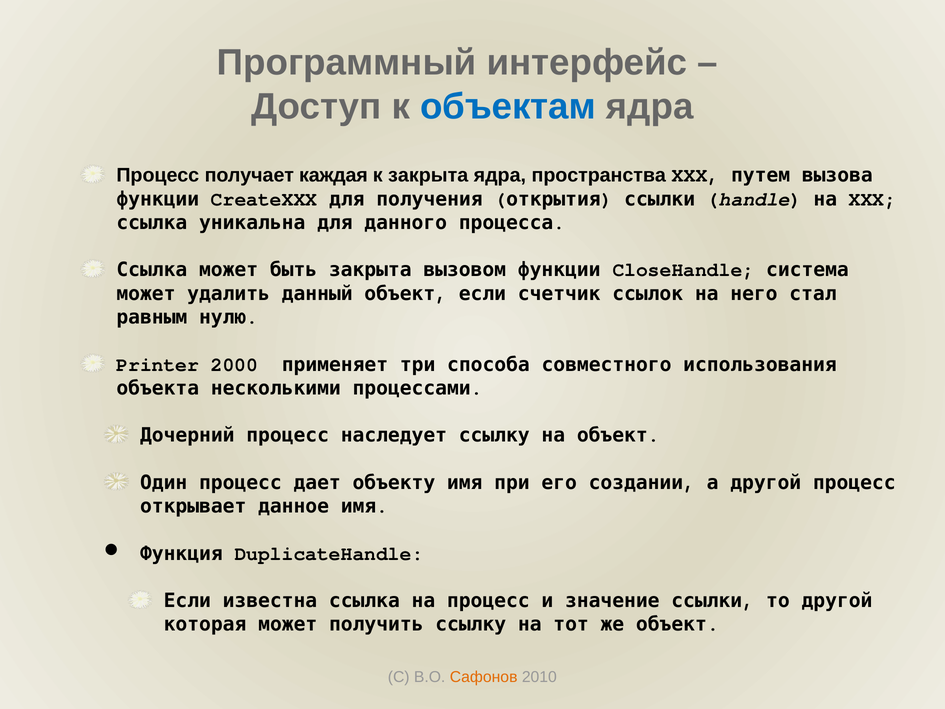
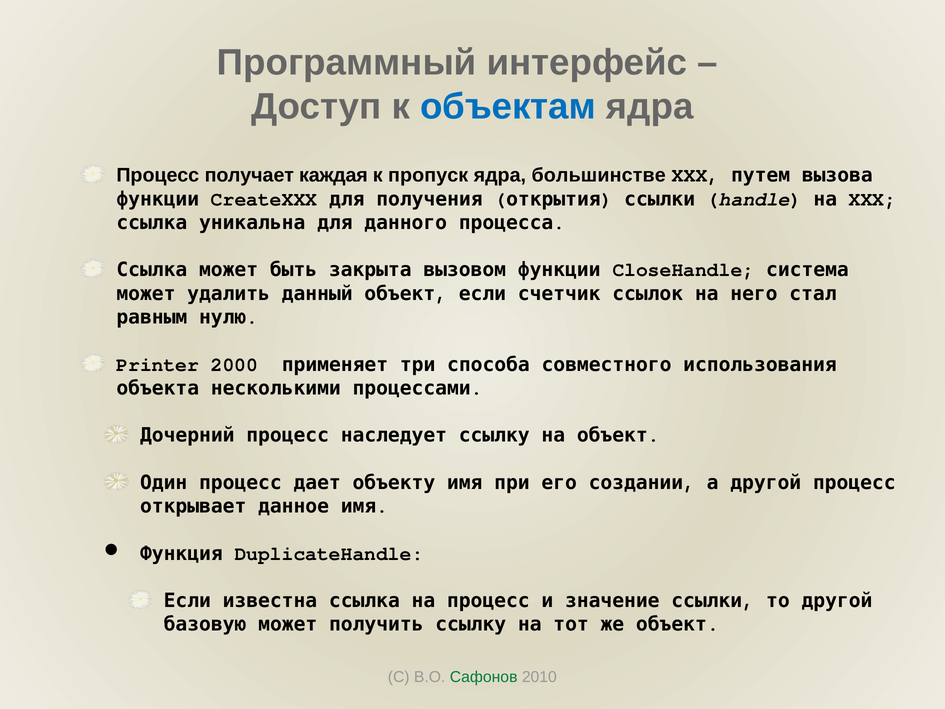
к закрыта: закрыта -> пропуск
пространства: пространства -> большинстве
которая: которая -> базовую
Сафонов colour: orange -> green
